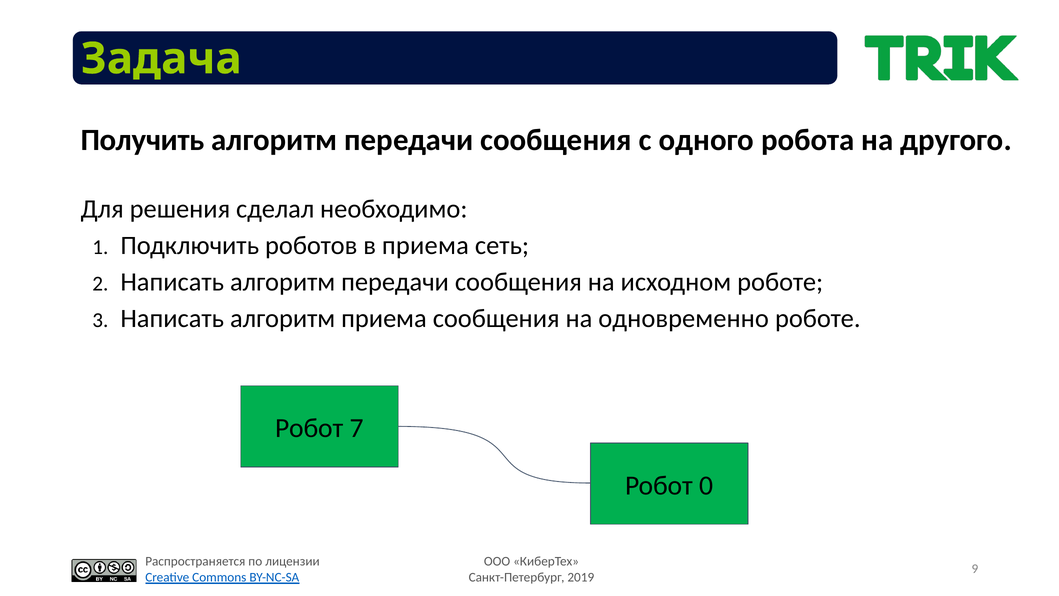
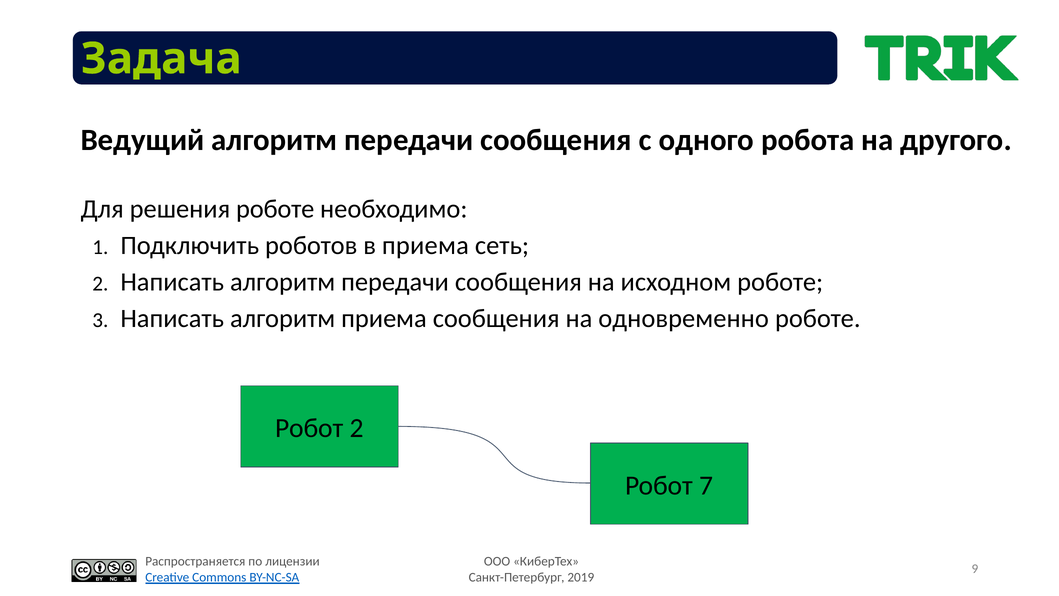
Получить: Получить -> Ведущий
решения сделал: сделал -> роботе
Робот 7: 7 -> 2
0: 0 -> 7
